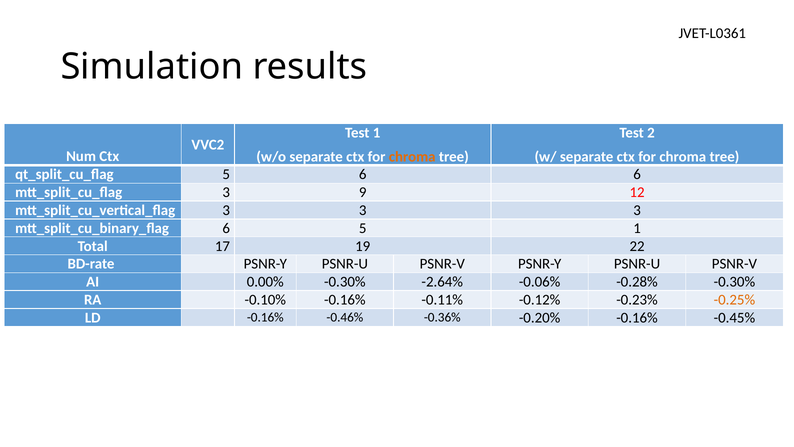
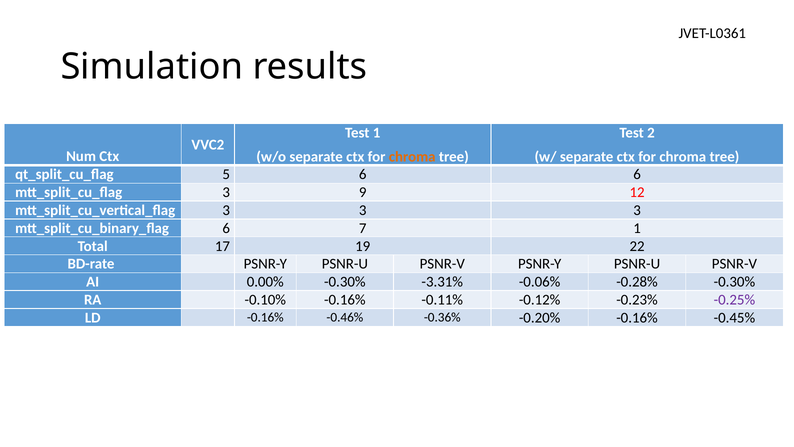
6 5: 5 -> 7
-2.64%: -2.64% -> -3.31%
-0.25% colour: orange -> purple
